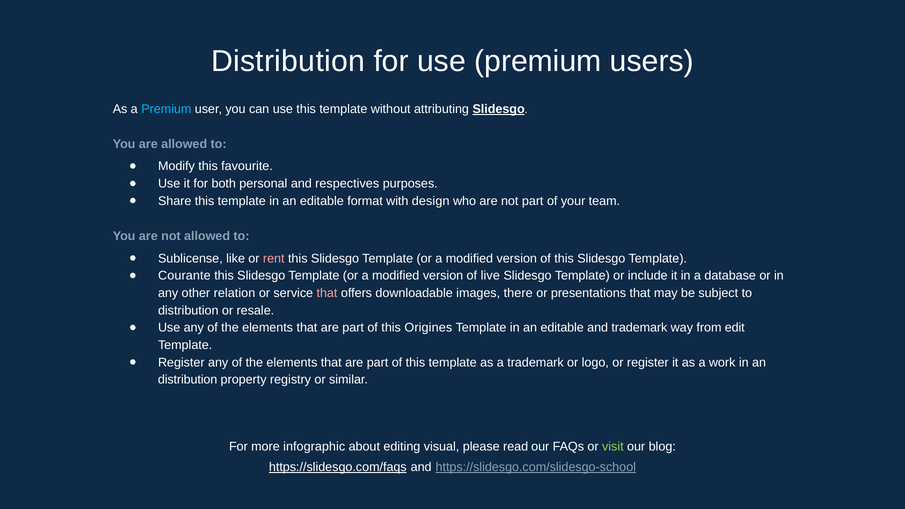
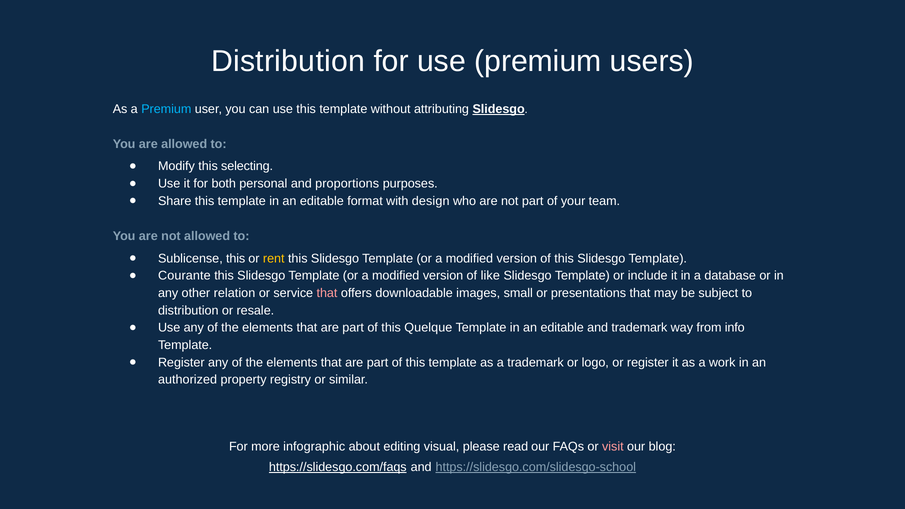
favourite: favourite -> selecting
respectives: respectives -> proportions
Sublicense like: like -> this
rent colour: pink -> yellow
live: live -> like
there: there -> small
Origines: Origines -> Quelque
edit: edit -> info
distribution at (188, 380): distribution -> authorized
visit colour: light green -> pink
